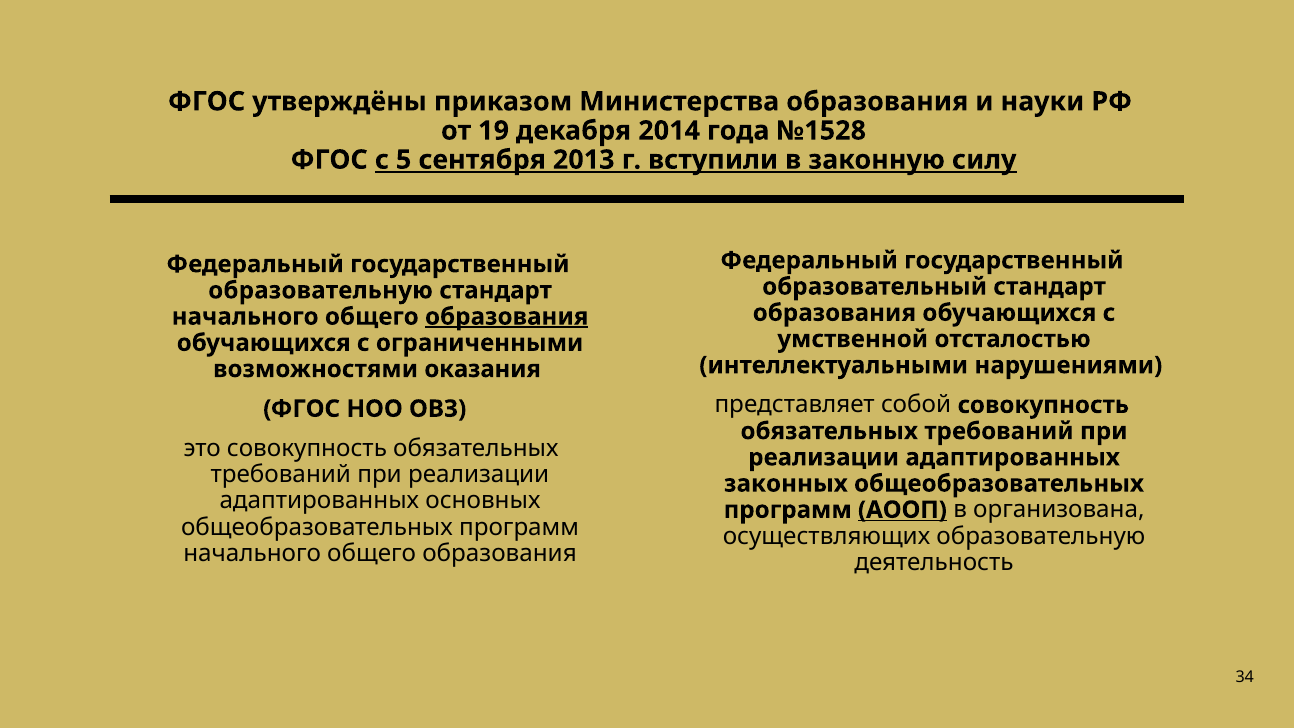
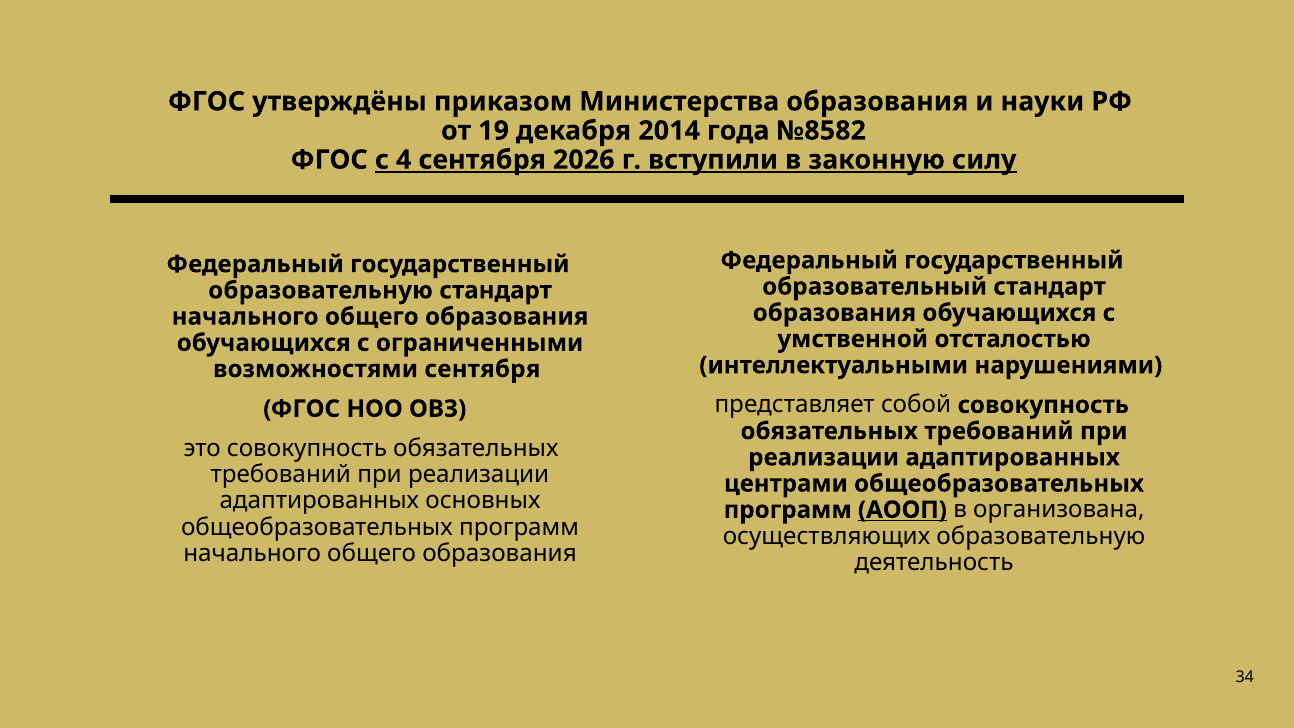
№1528: №1528 -> №8582
5: 5 -> 4
2013: 2013 -> 2026
образования at (507, 317) underline: present -> none
возможностями оказания: оказания -> сентября
законных: законных -> центрами
